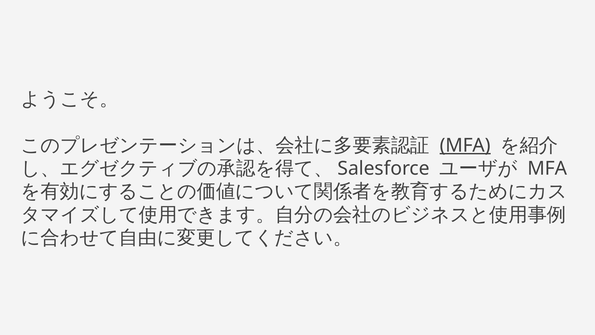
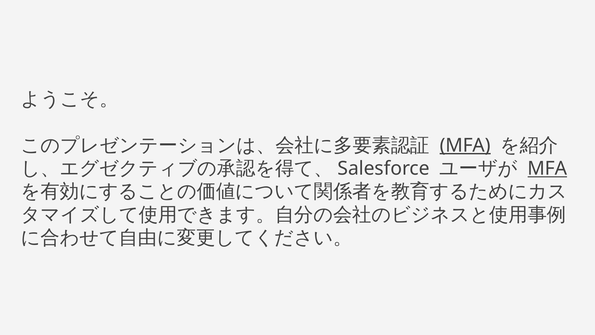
MFA at (547, 168) underline: none -> present
